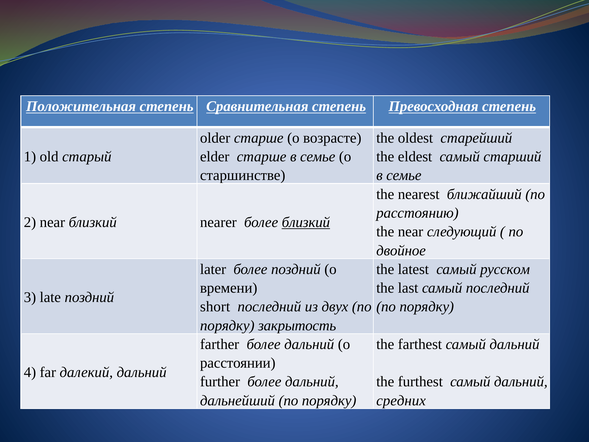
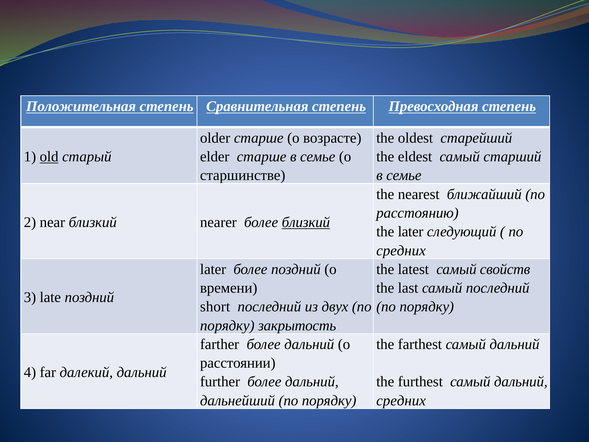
old underline: none -> present
the near: near -> later
двойное at (401, 250): двойное -> средних
русском: русском -> свойств
